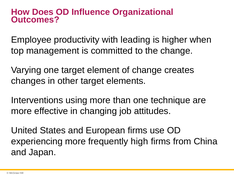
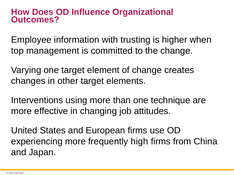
productivity: productivity -> information
leading: leading -> trusting
